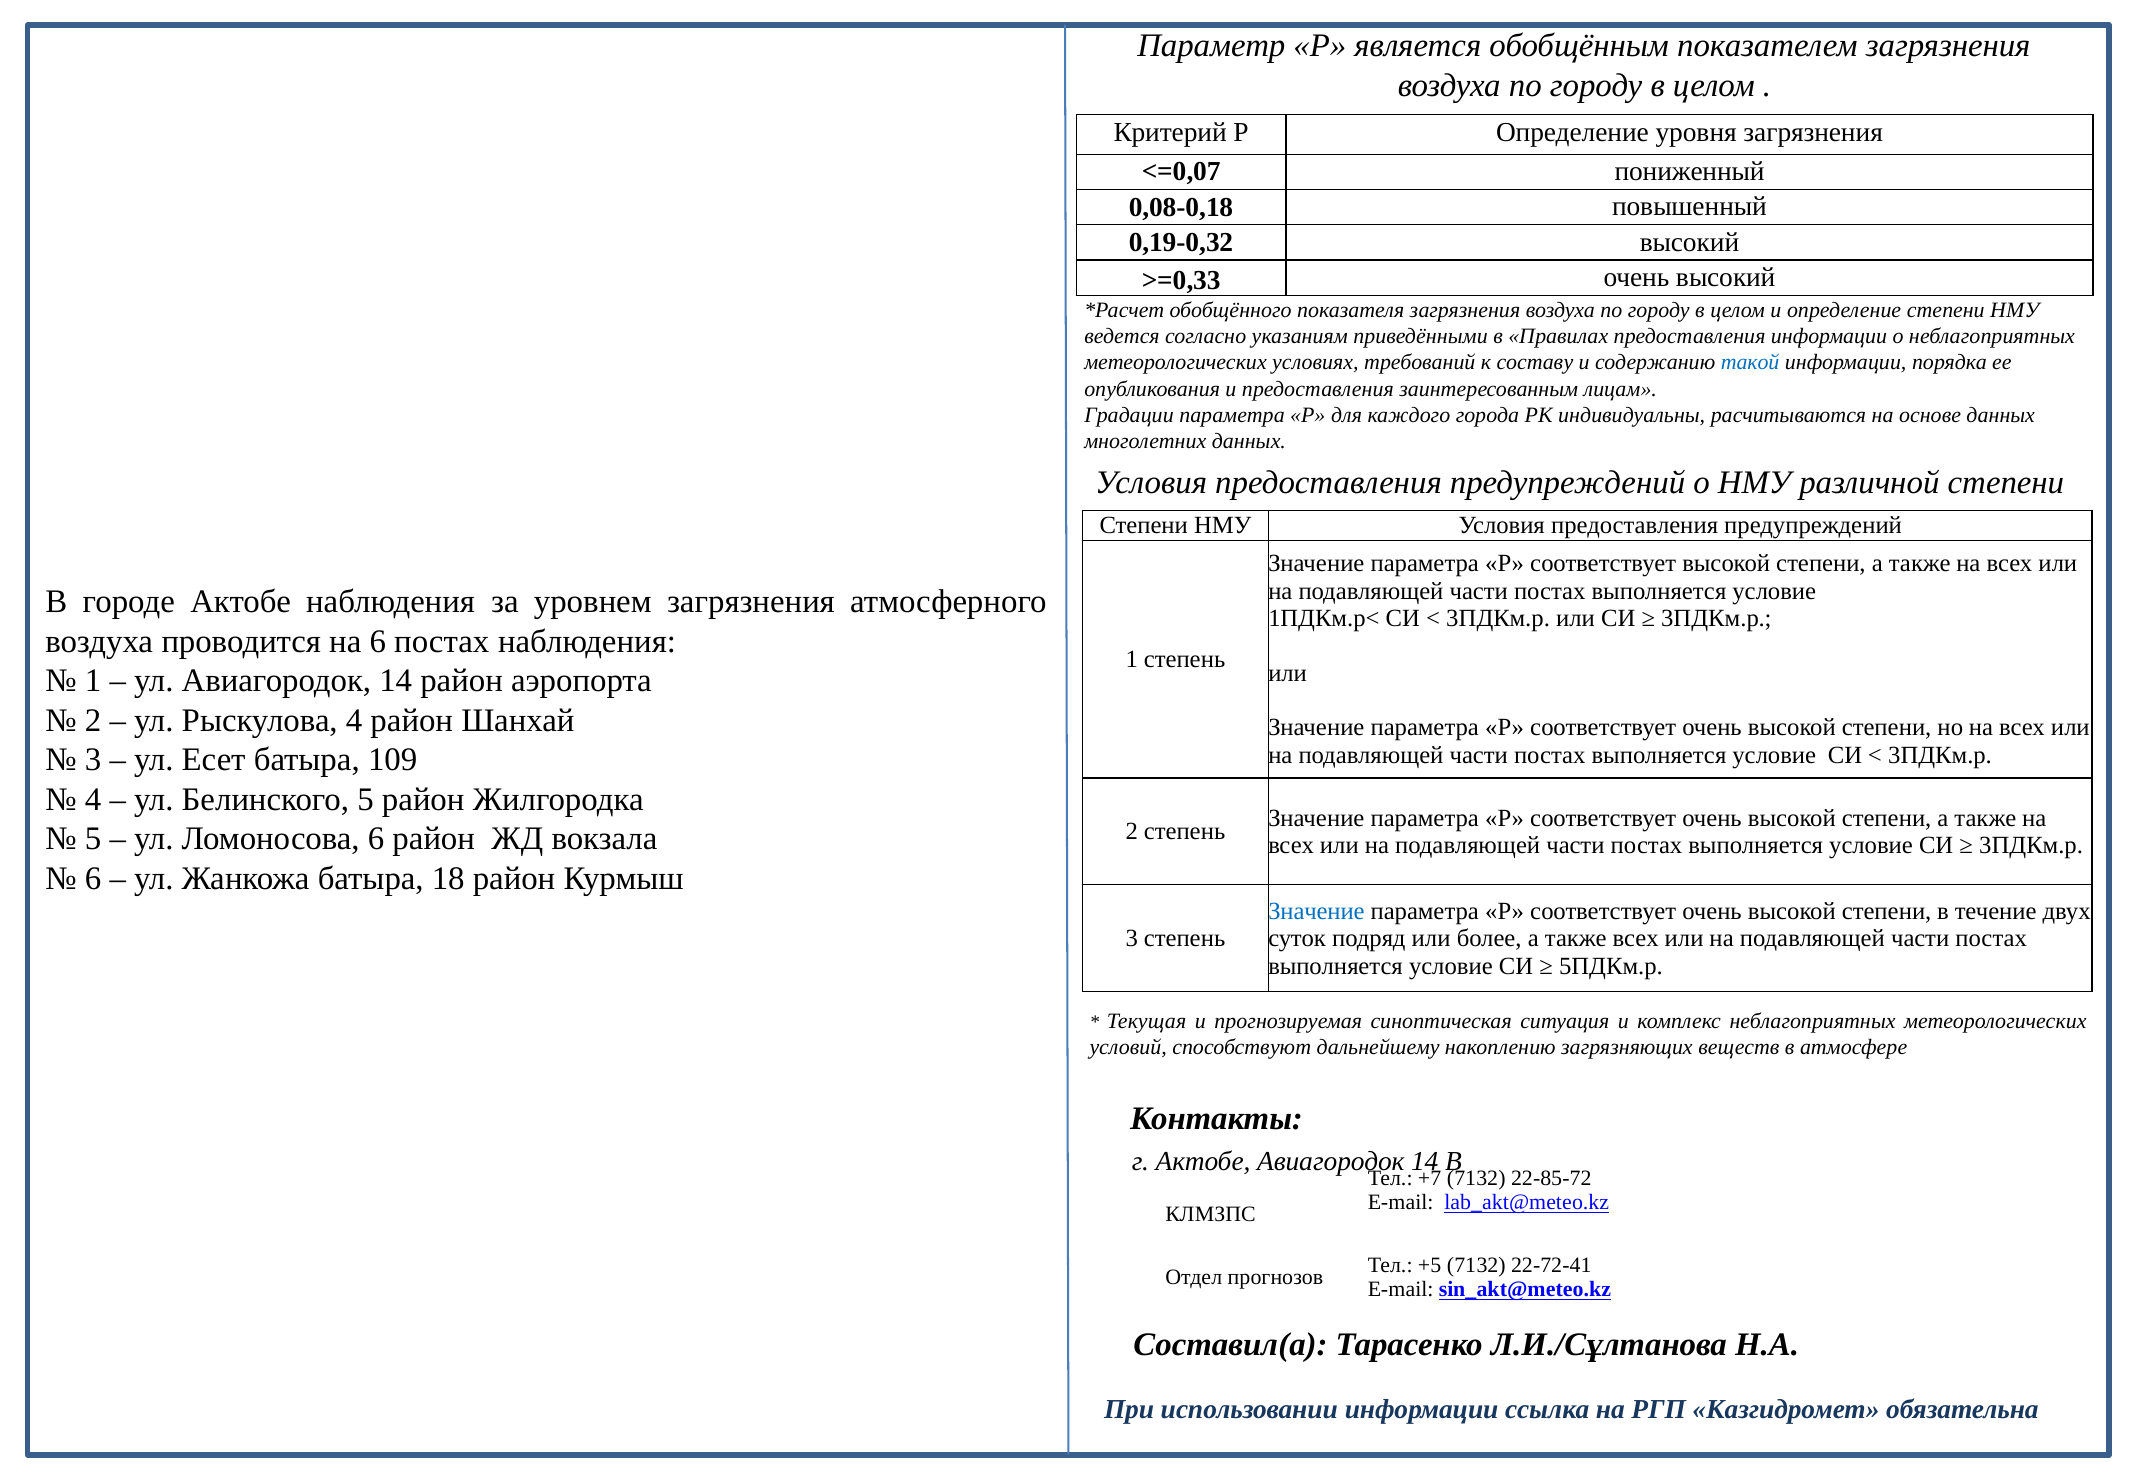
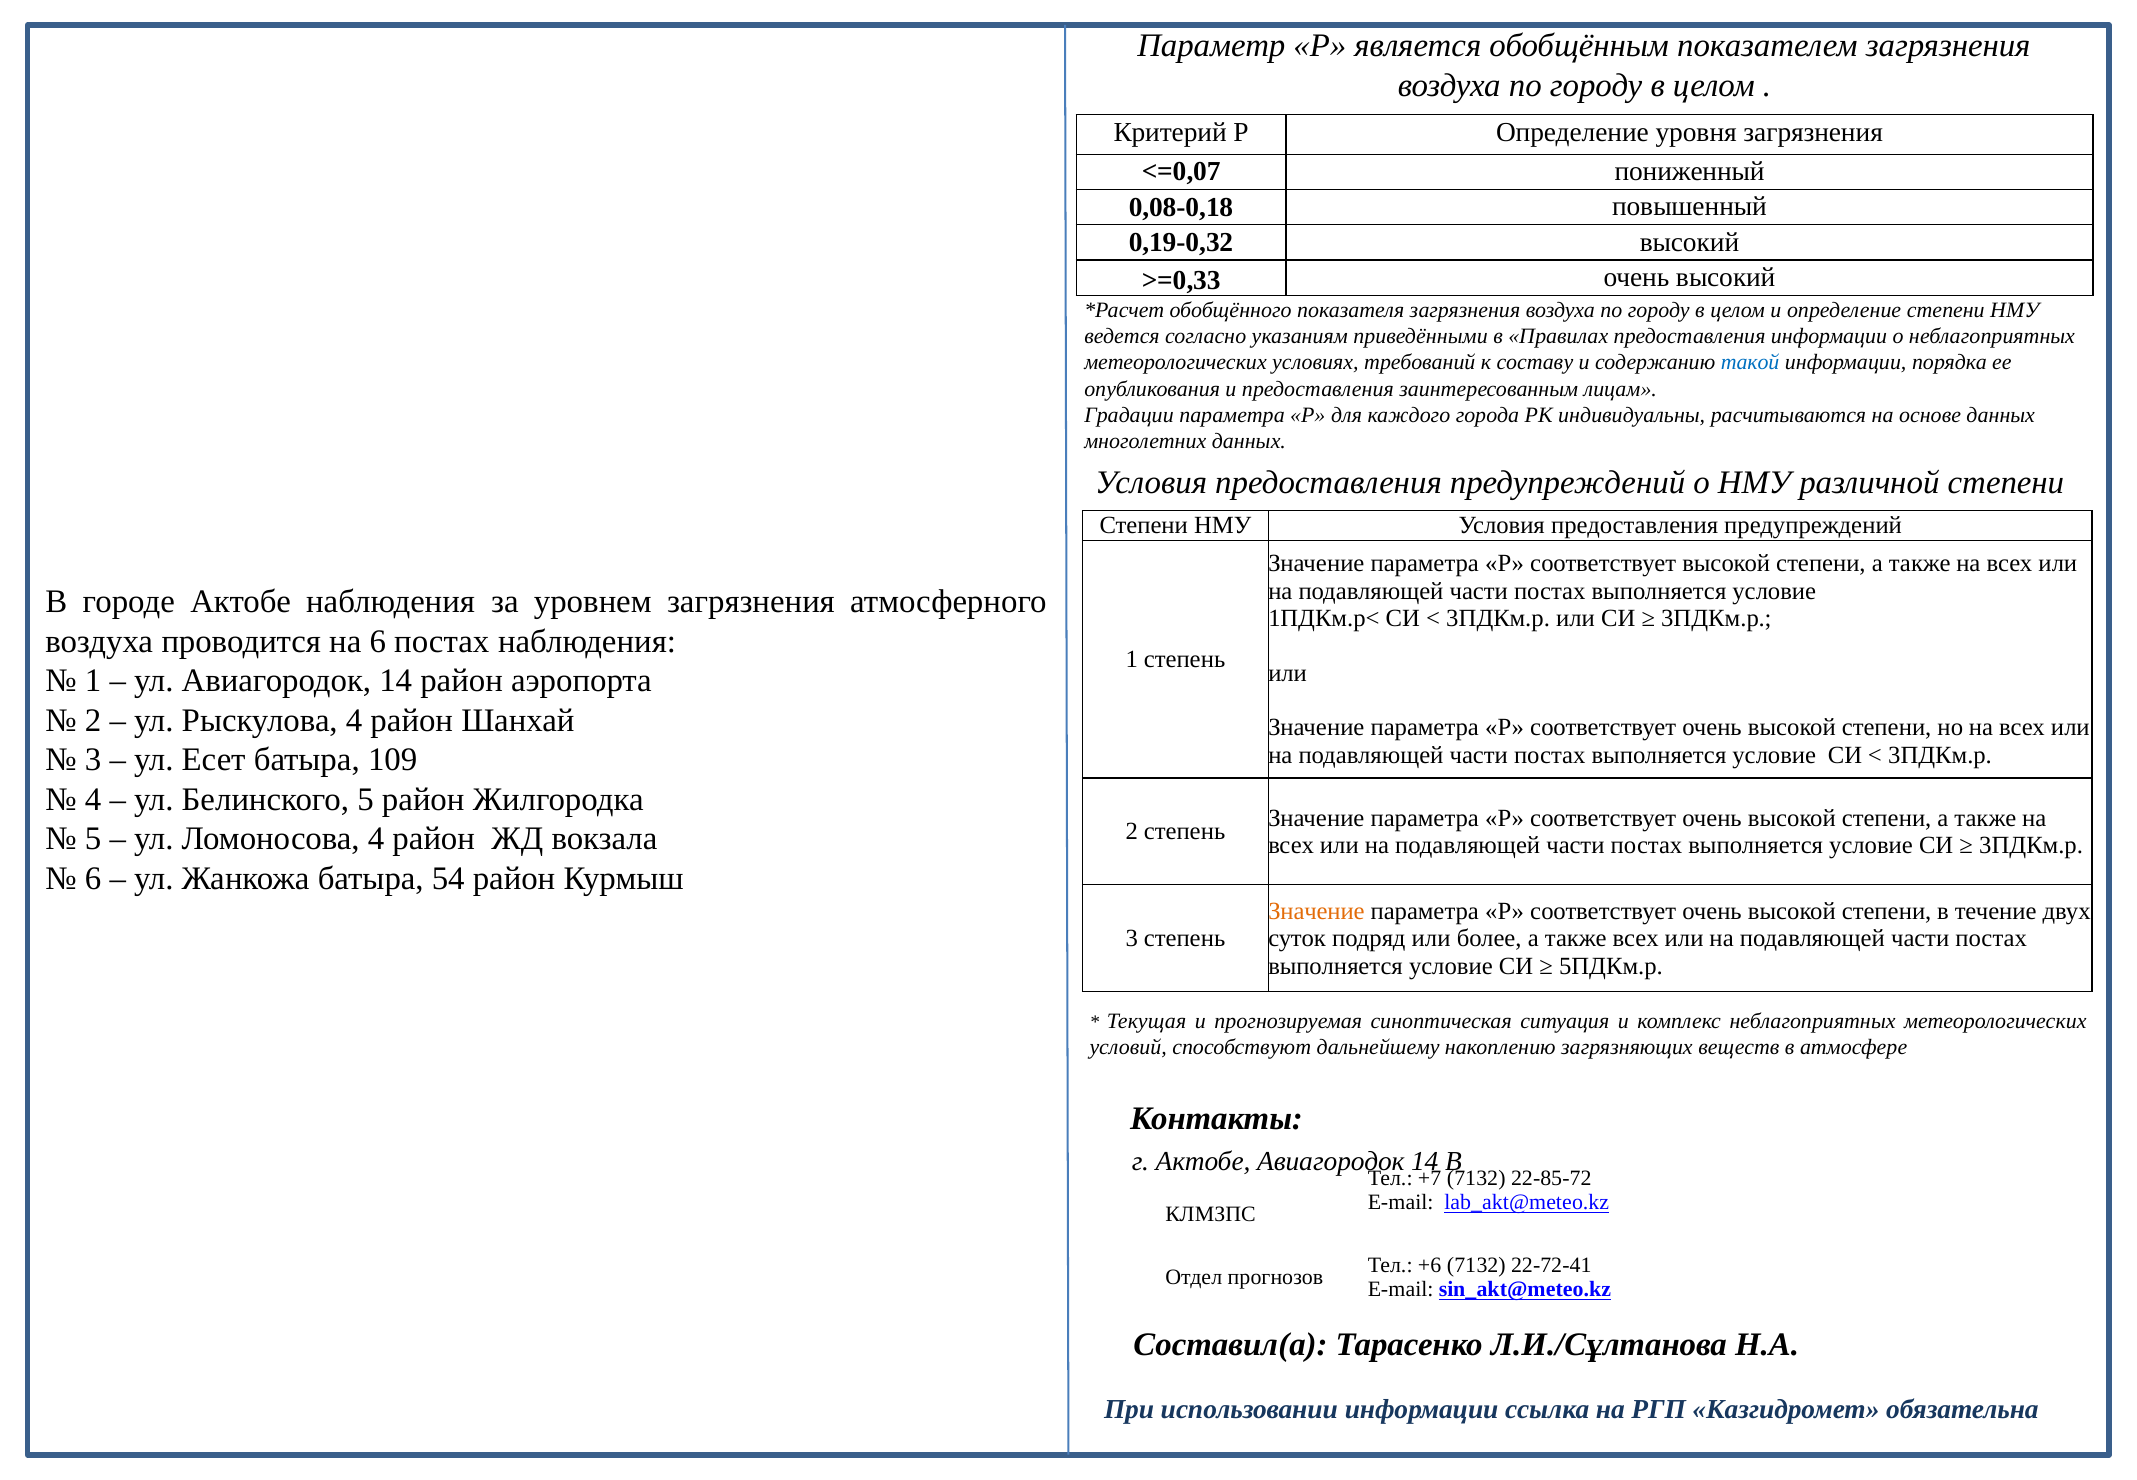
Ломоносова 6: 6 -> 4
18: 18 -> 54
Значение at (1316, 911) colour: blue -> orange
+5: +5 -> +6
